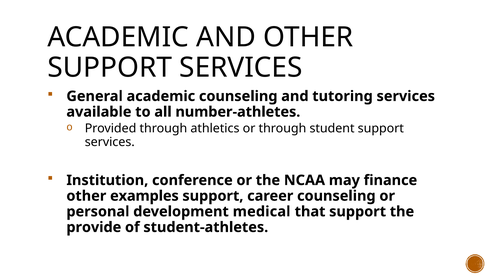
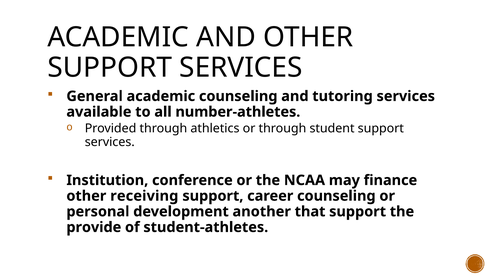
examples: examples -> receiving
medical: medical -> another
